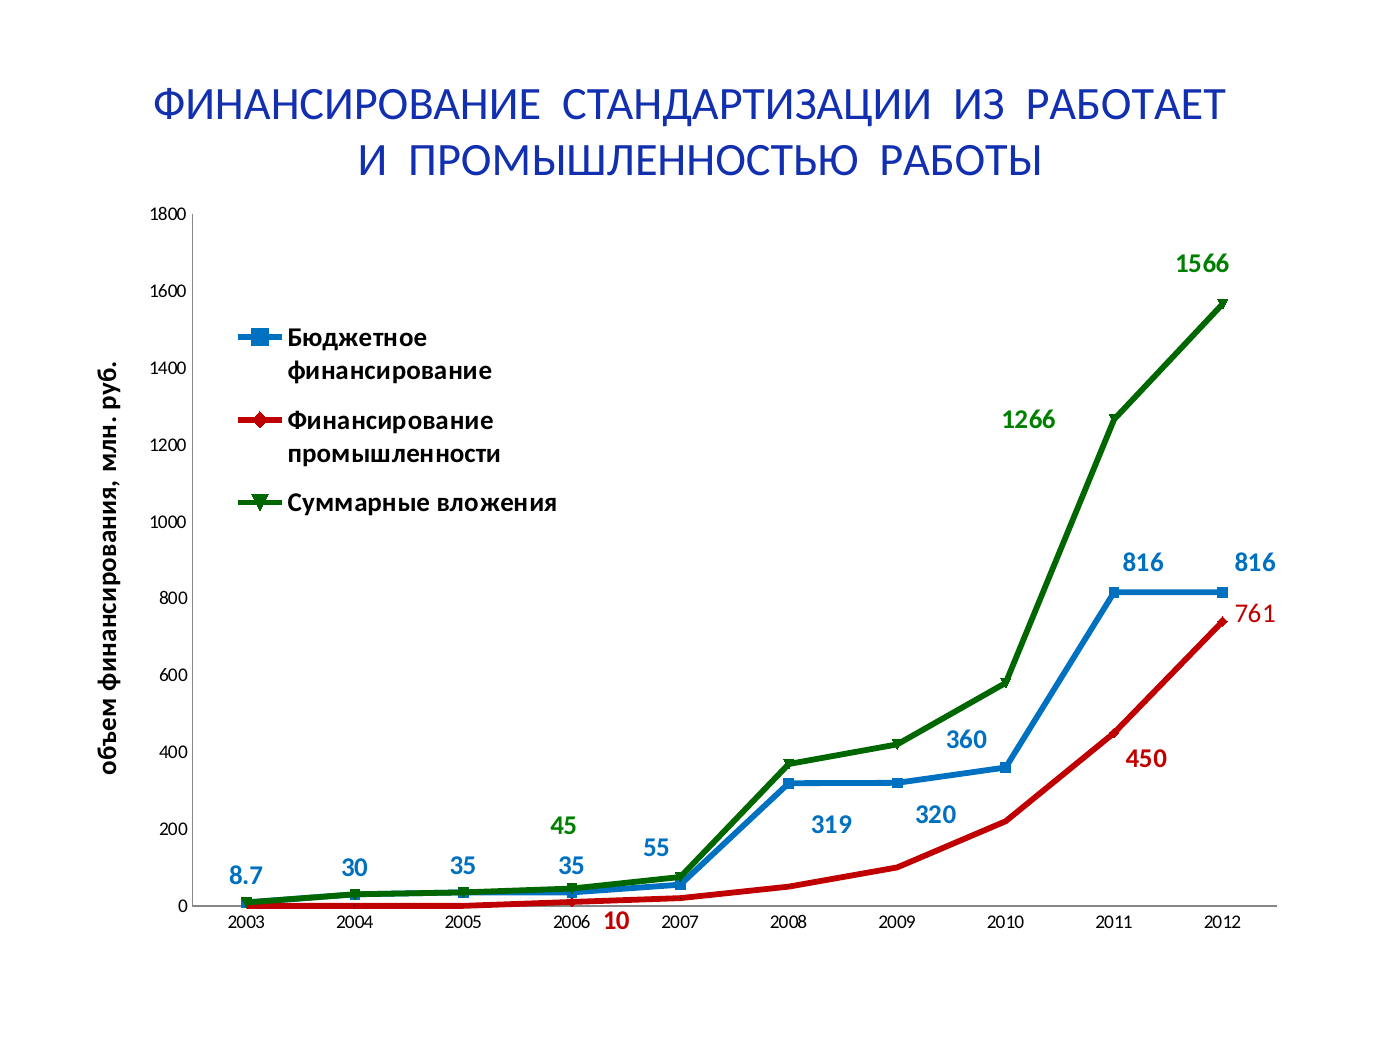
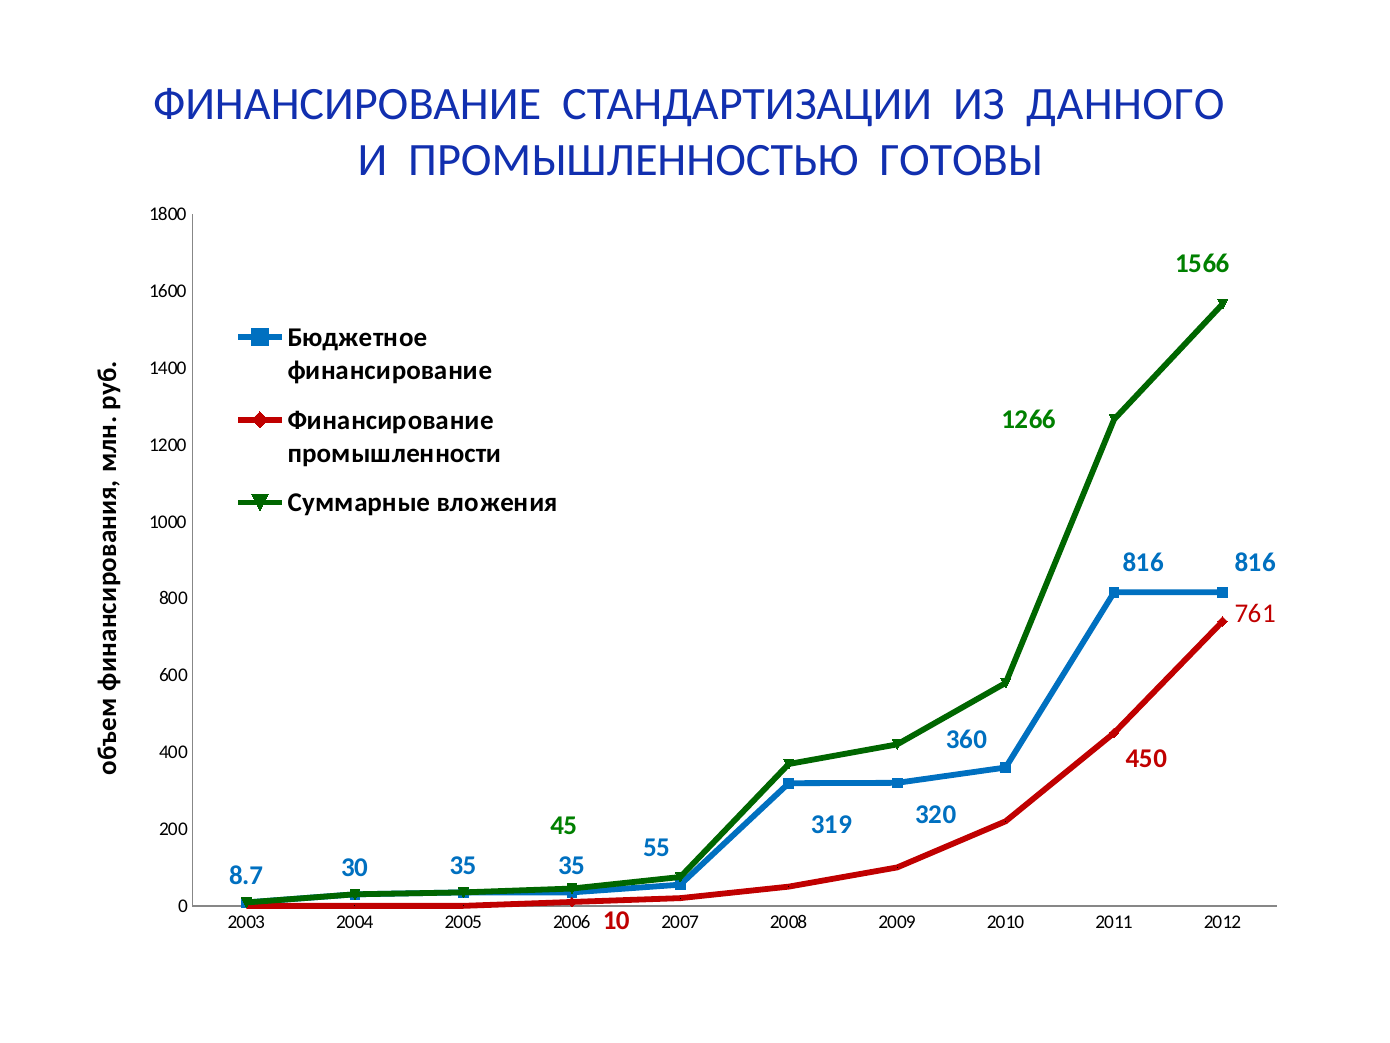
РАБОТАЕТ: РАБОТАЕТ -> ДАННОГО
РАБОТЫ: РАБОТЫ -> ГОТОВЫ
